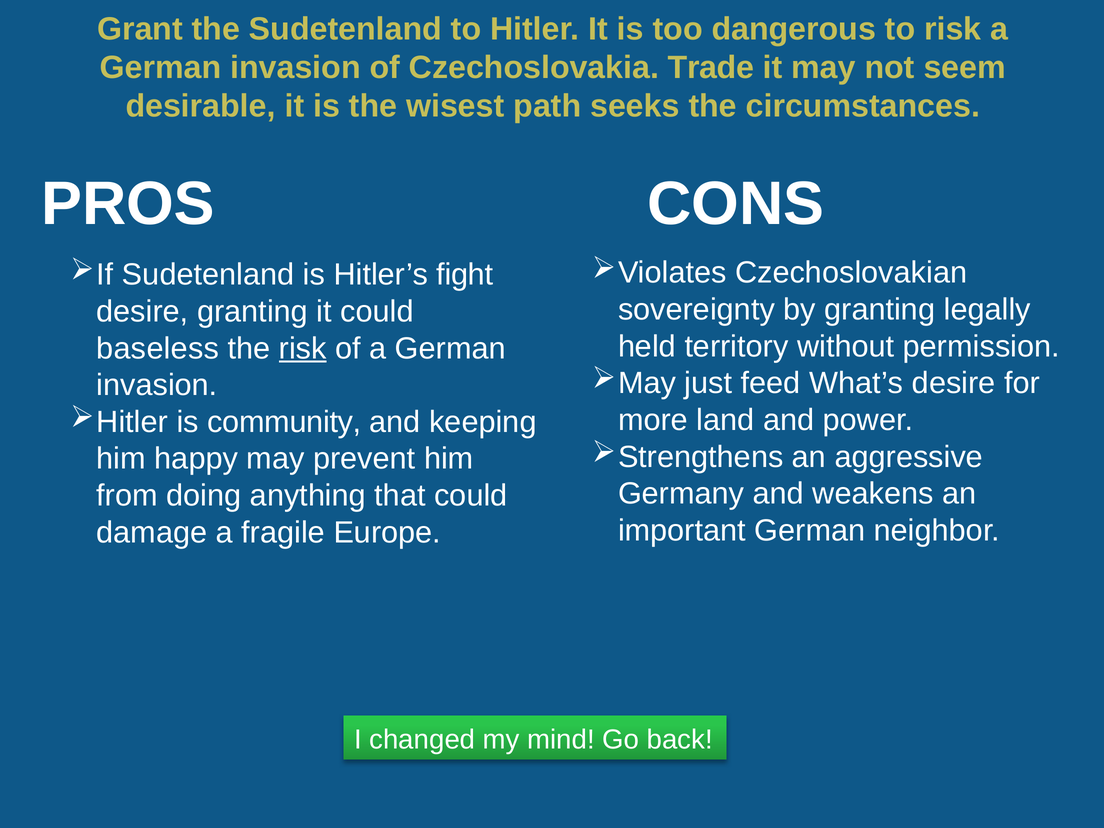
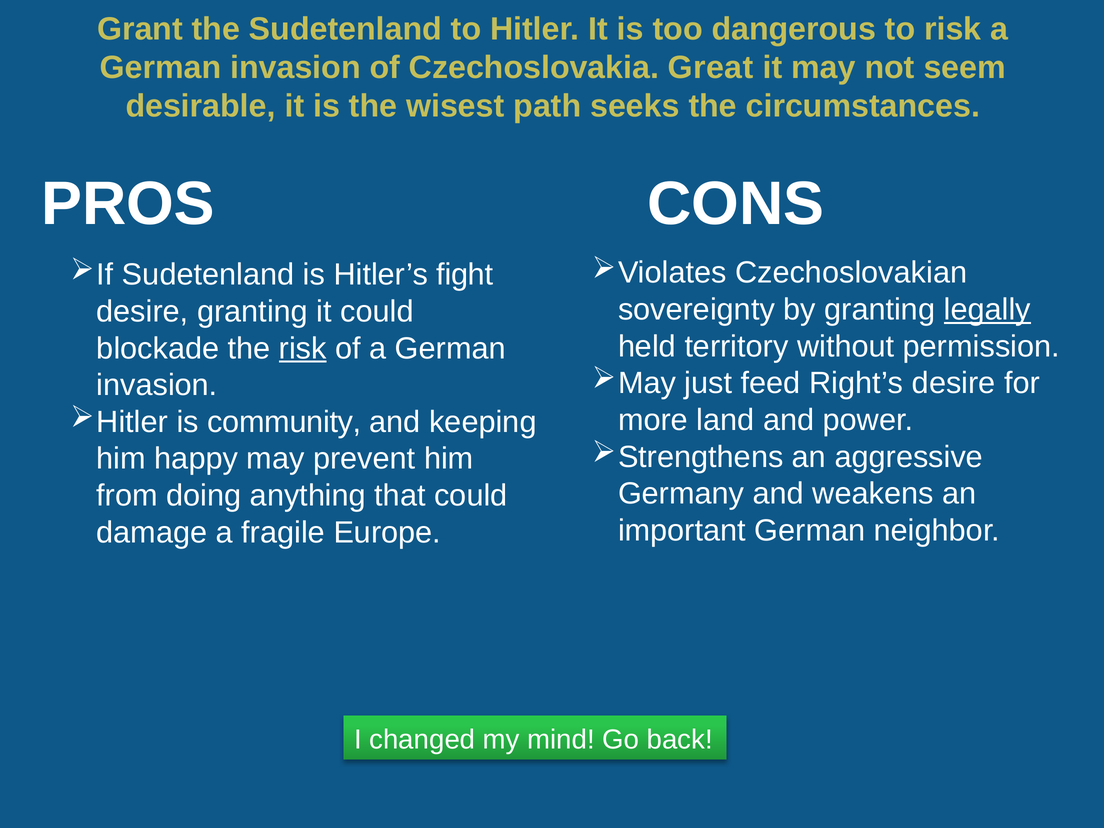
Trade: Trade -> Great
legally underline: none -> present
baseless: baseless -> blockade
What’s: What’s -> Right’s
